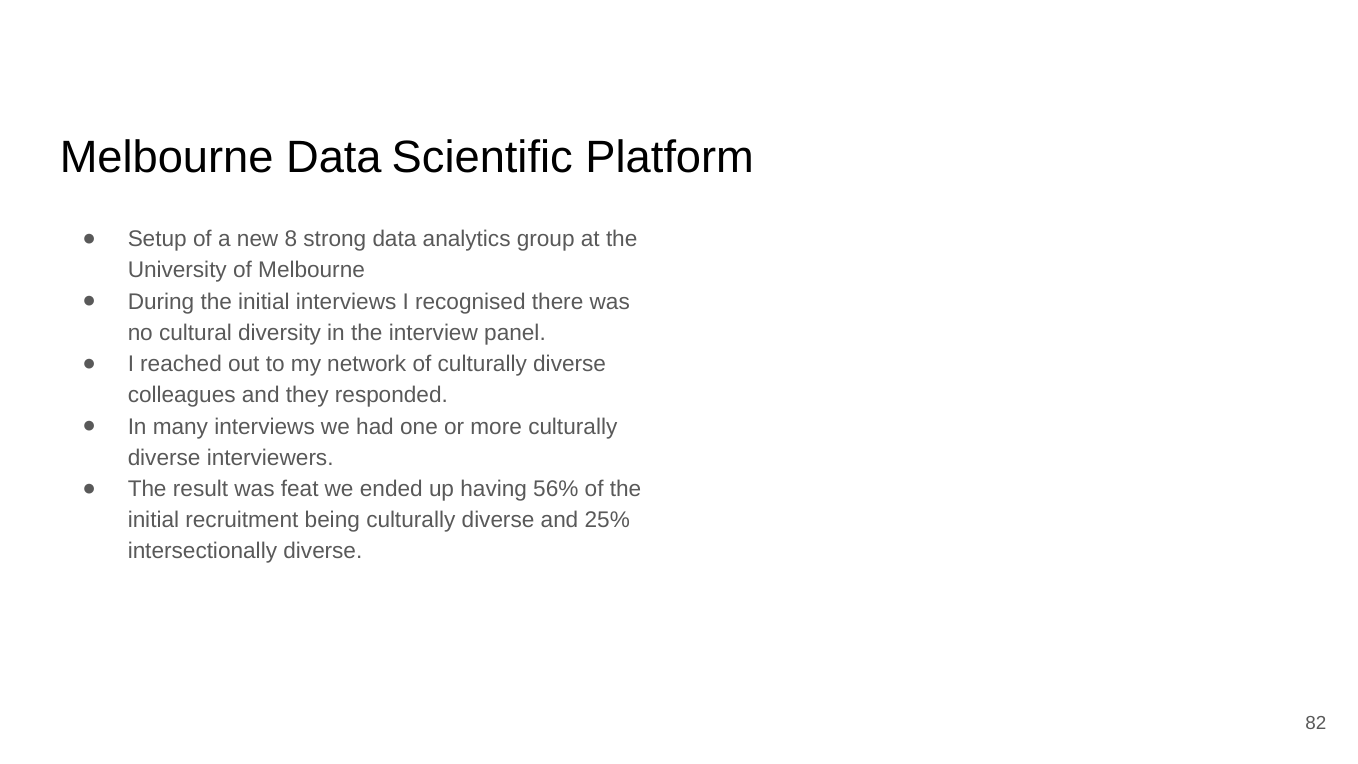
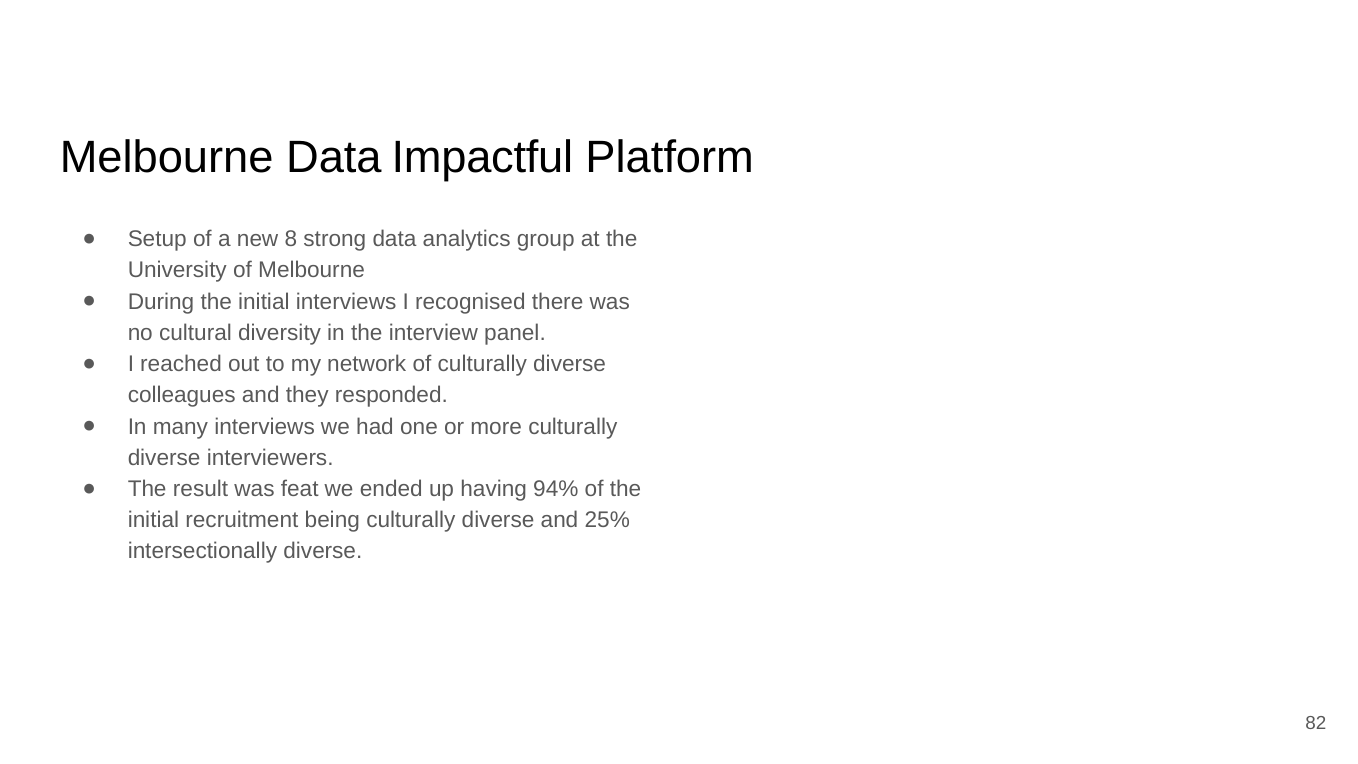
Scientific: Scientific -> Impactful
56%: 56% -> 94%
